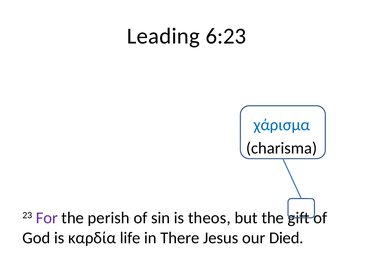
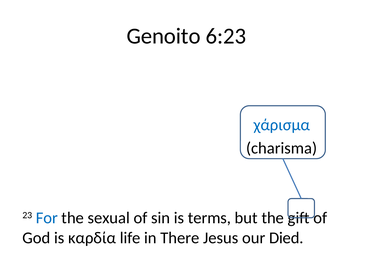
Leading: Leading -> Genoito
For colour: purple -> blue
perish: perish -> sexual
theos: theos -> terms
